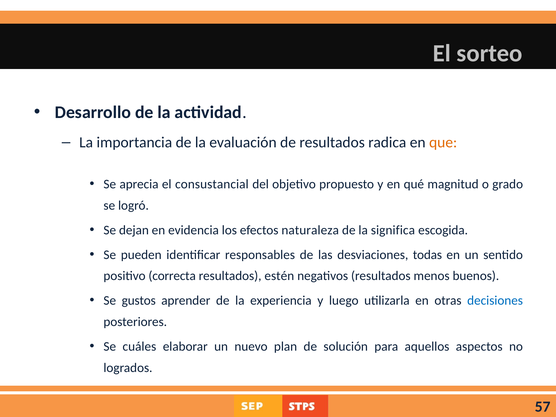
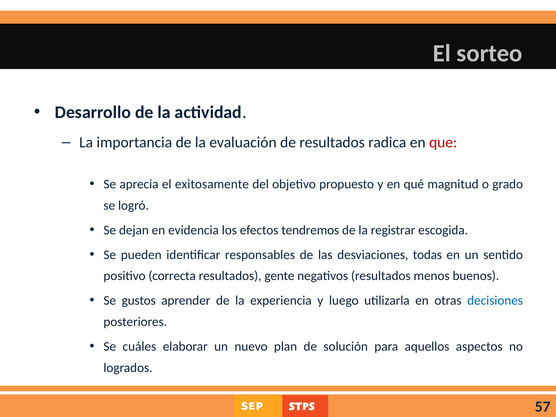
que colour: orange -> red
consustancial: consustancial -> exitosamente
naturaleza: naturaleza -> tendremos
significa: significa -> registrar
estén: estén -> gente
